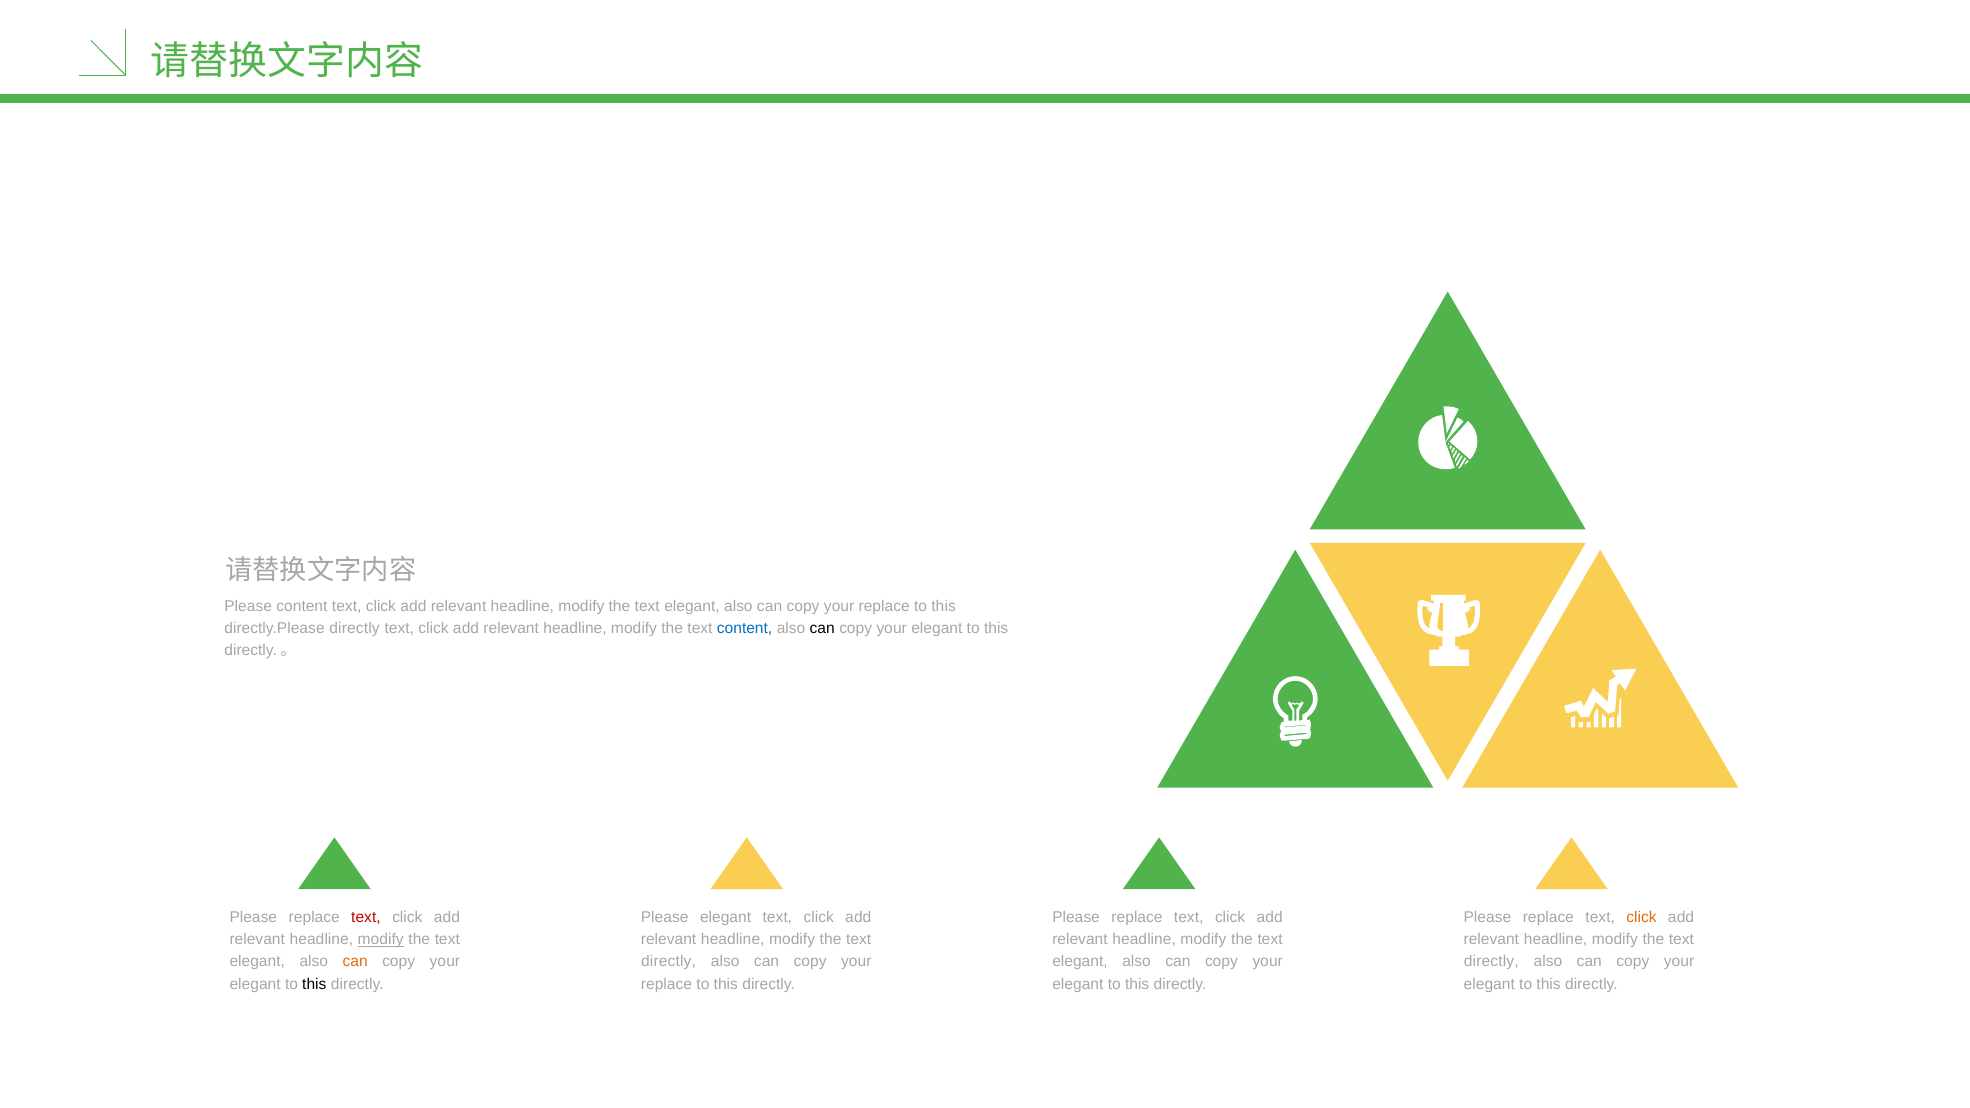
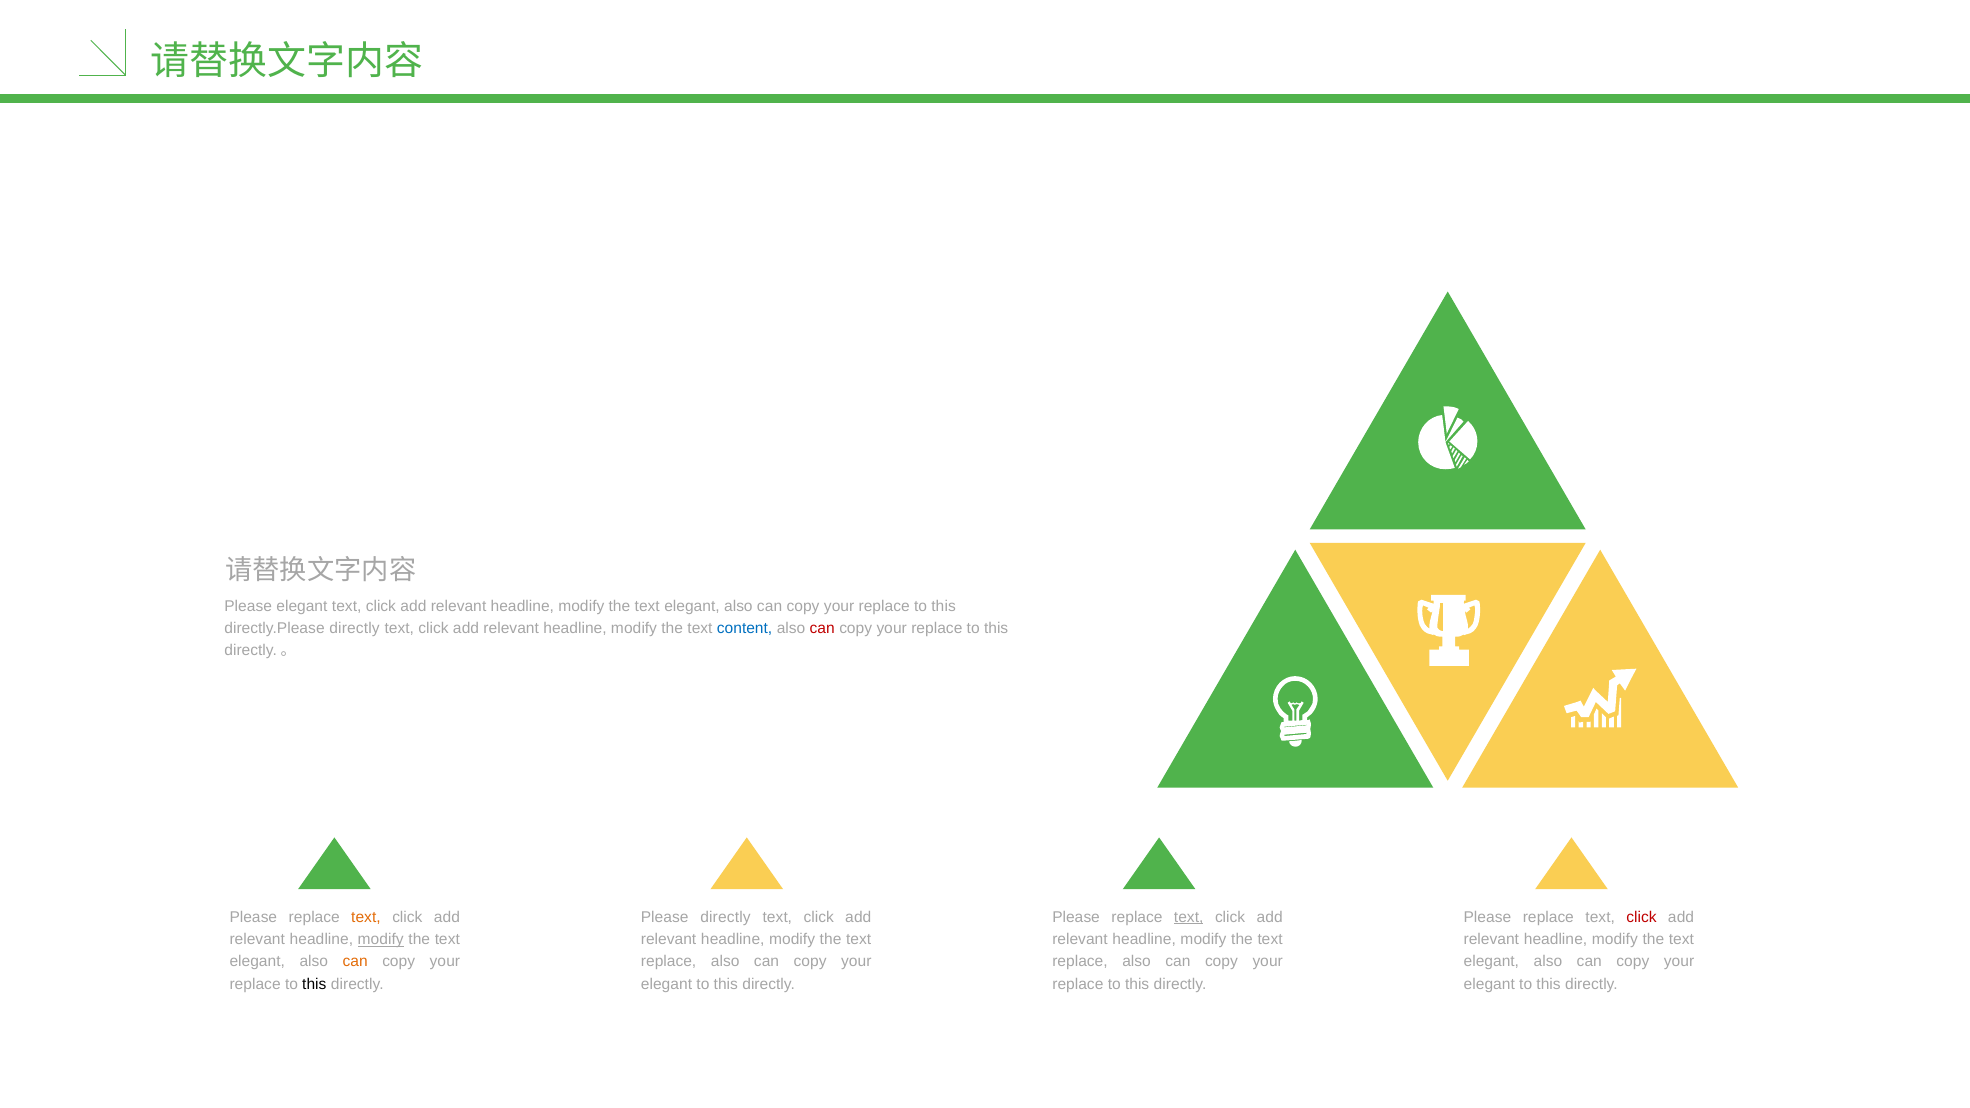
Please content: content -> elegant
can at (822, 628) colour: black -> red
elegant at (937, 628): elegant -> replace
text at (366, 917) colour: red -> orange
Please elegant: elegant -> directly
text at (1189, 917) underline: none -> present
click at (1642, 917) colour: orange -> red
directly at (669, 962): directly -> replace
elegant at (1080, 962): elegant -> replace
directly at (1491, 962): directly -> elegant
elegant at (255, 984): elegant -> replace
replace at (666, 984): replace -> elegant
elegant at (1078, 984): elegant -> replace
